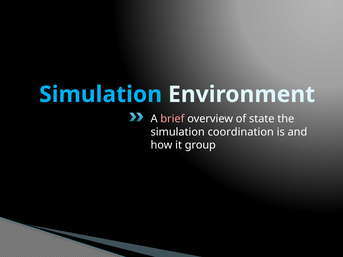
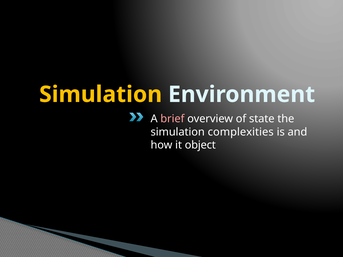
Simulation at (101, 95) colour: light blue -> yellow
coordination: coordination -> complexities
group: group -> object
